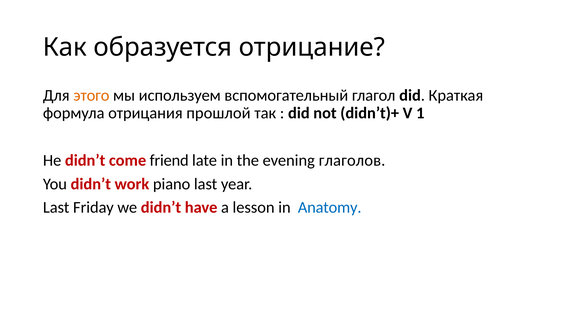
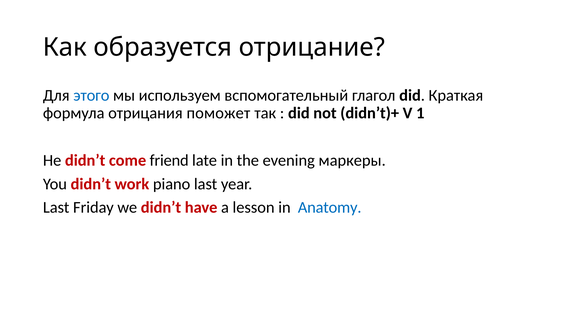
этого colour: orange -> blue
прошлой: прошлой -> поможет
глаголов: глаголов -> маркеры
